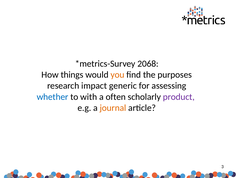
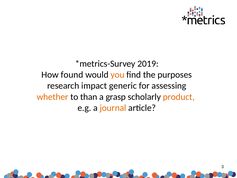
2068: 2068 -> 2019
things: things -> found
whether colour: blue -> orange
with: with -> than
often: often -> grasp
product colour: purple -> orange
